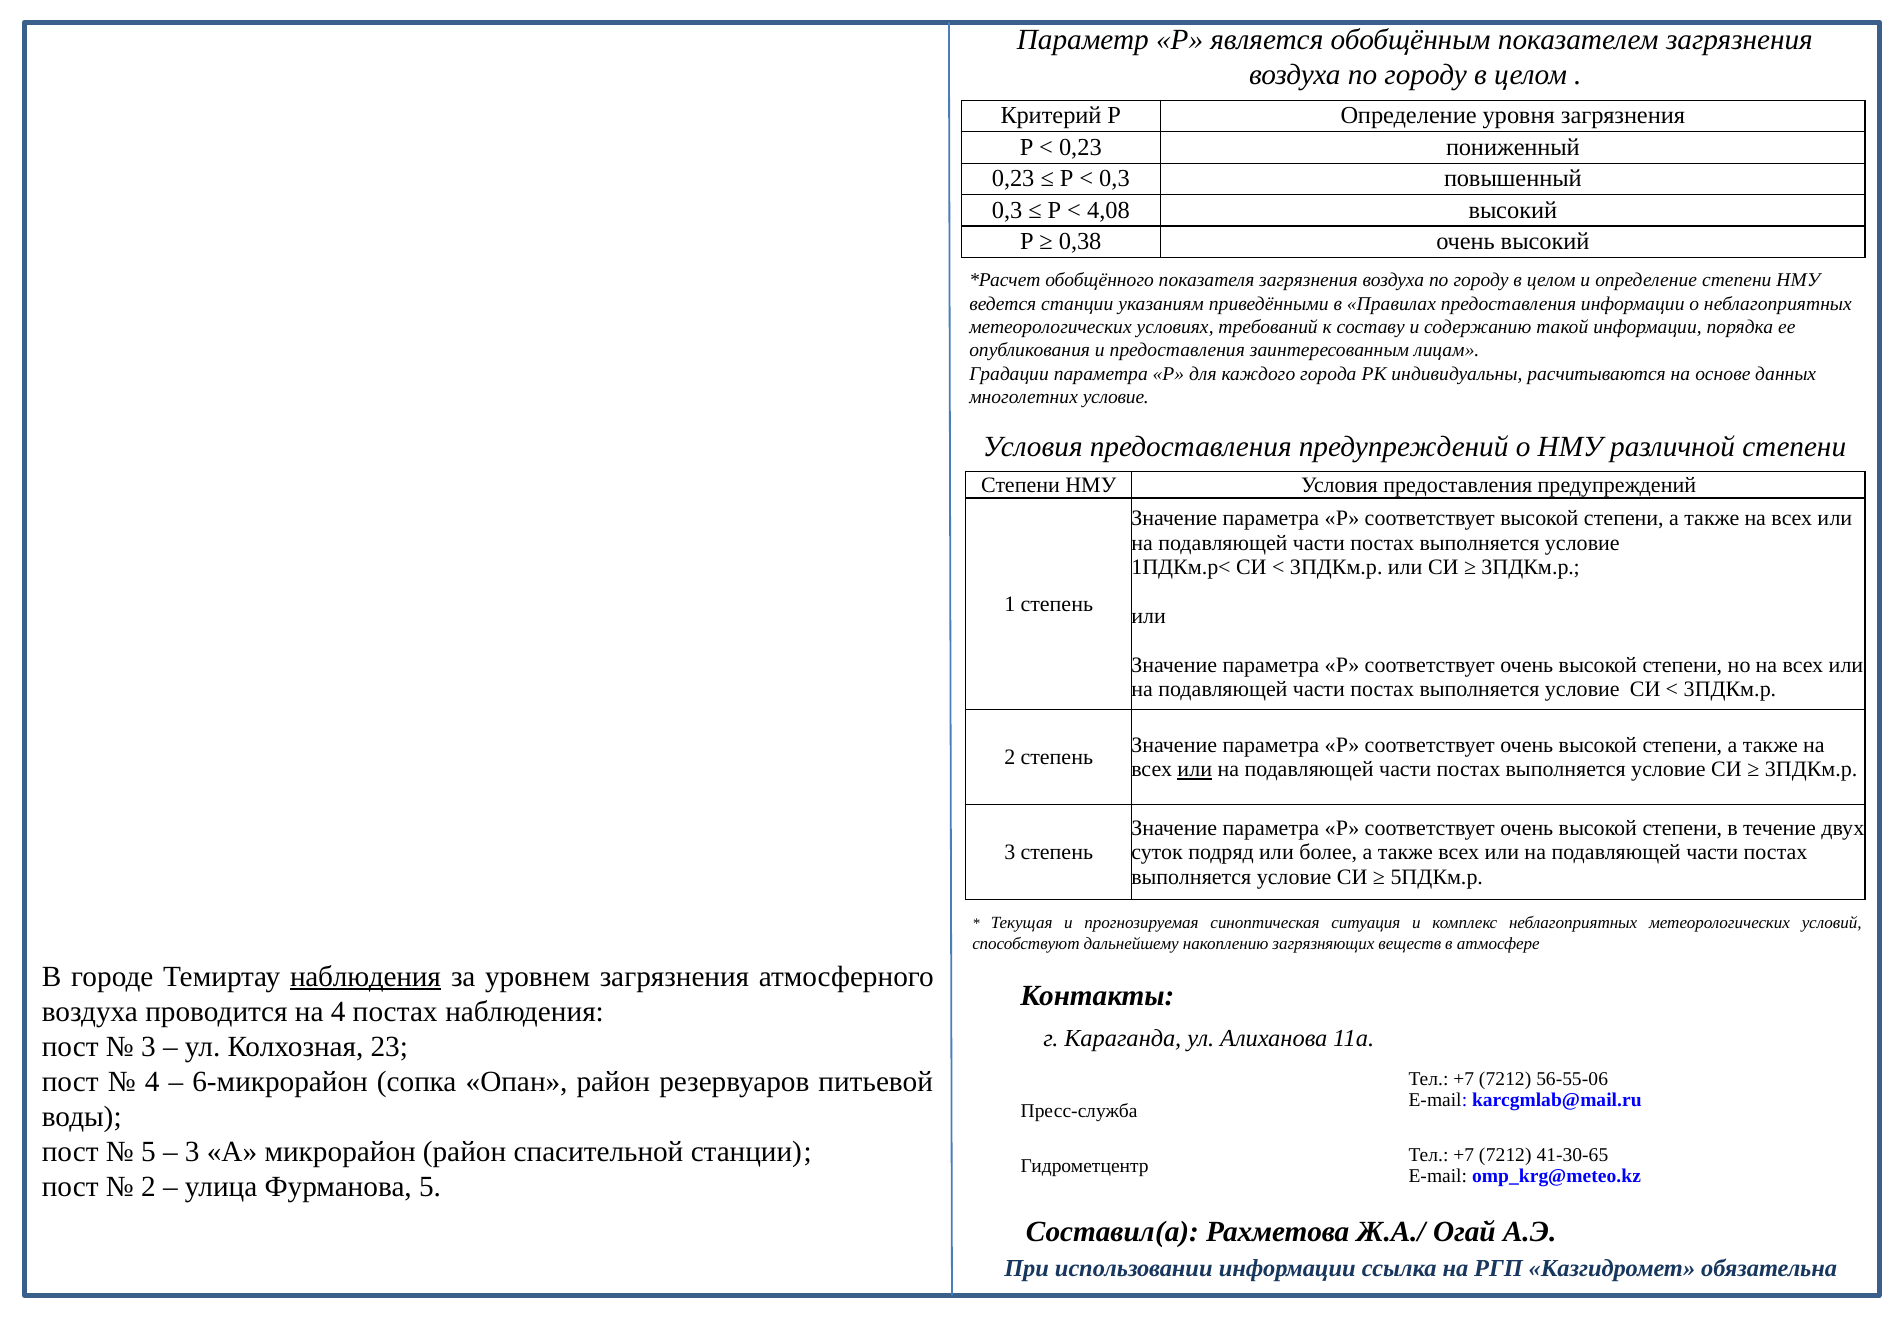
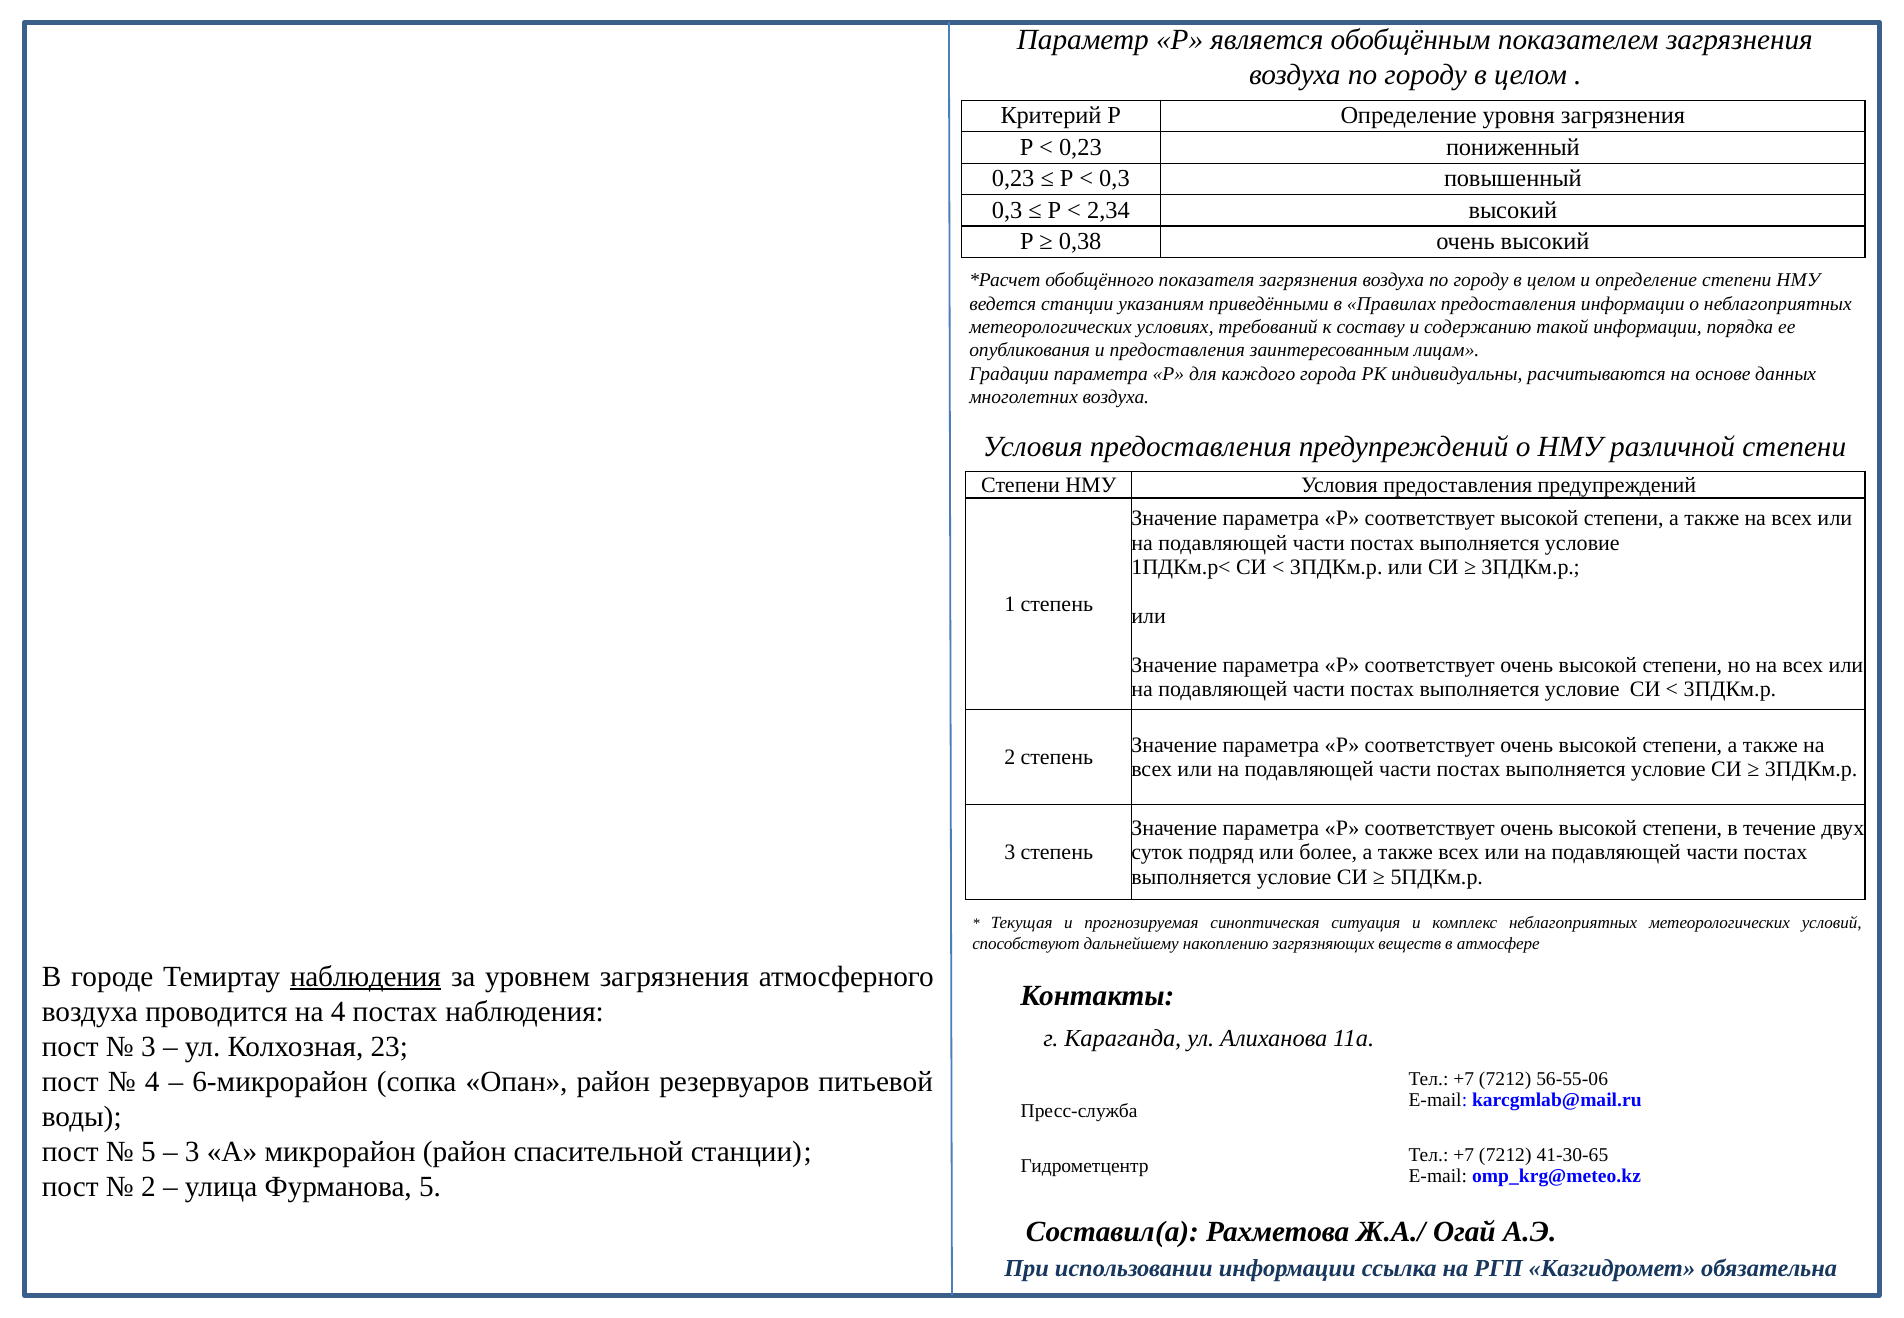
4,08: 4,08 -> 2,34
многолетних условие: условие -> воздуха
или at (1195, 770) underline: present -> none
